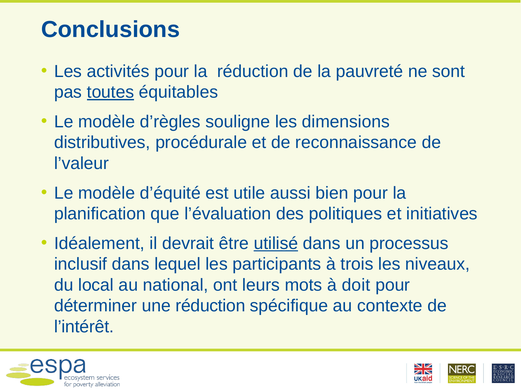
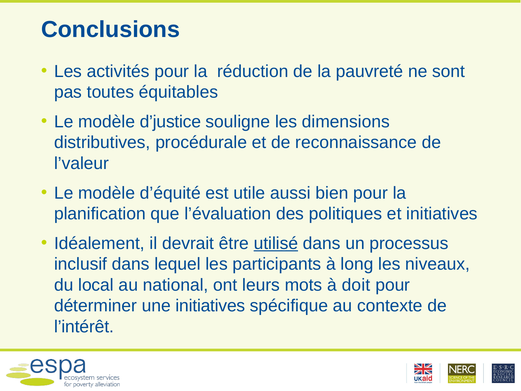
toutes underline: present -> none
d’règles: d’règles -> d’justice
trois: trois -> long
une réduction: réduction -> initiatives
